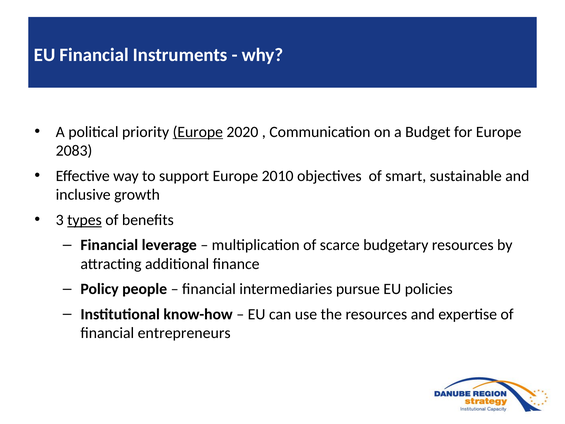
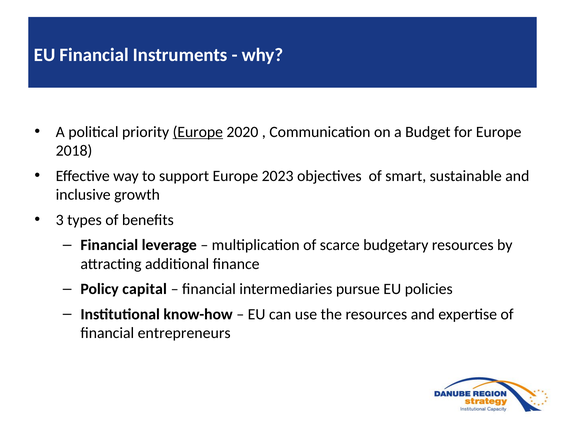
2083: 2083 -> 2018
2010: 2010 -> 2023
types underline: present -> none
people: people -> capital
